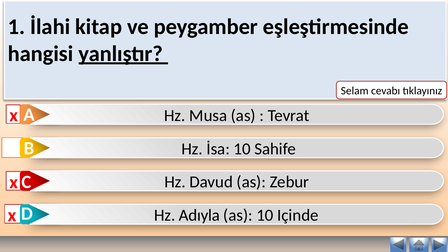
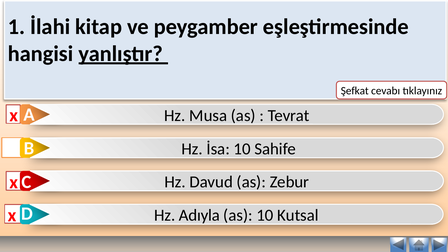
Selam: Selam -> Şefkat
Içinde: Içinde -> Kutsal
